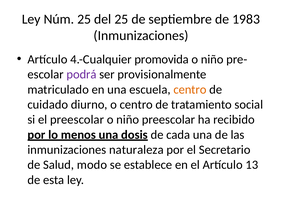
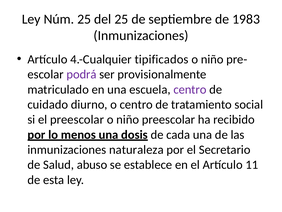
promovida: promovida -> tipificados
centro at (190, 89) colour: orange -> purple
modo: modo -> abuso
13: 13 -> 11
